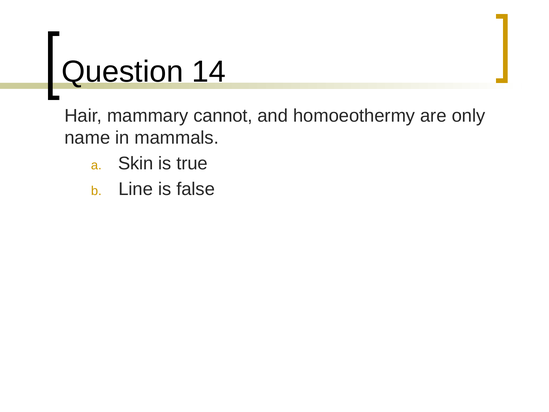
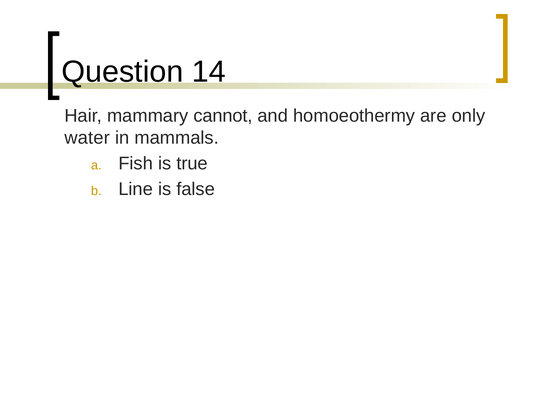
name: name -> water
Skin: Skin -> Fish
